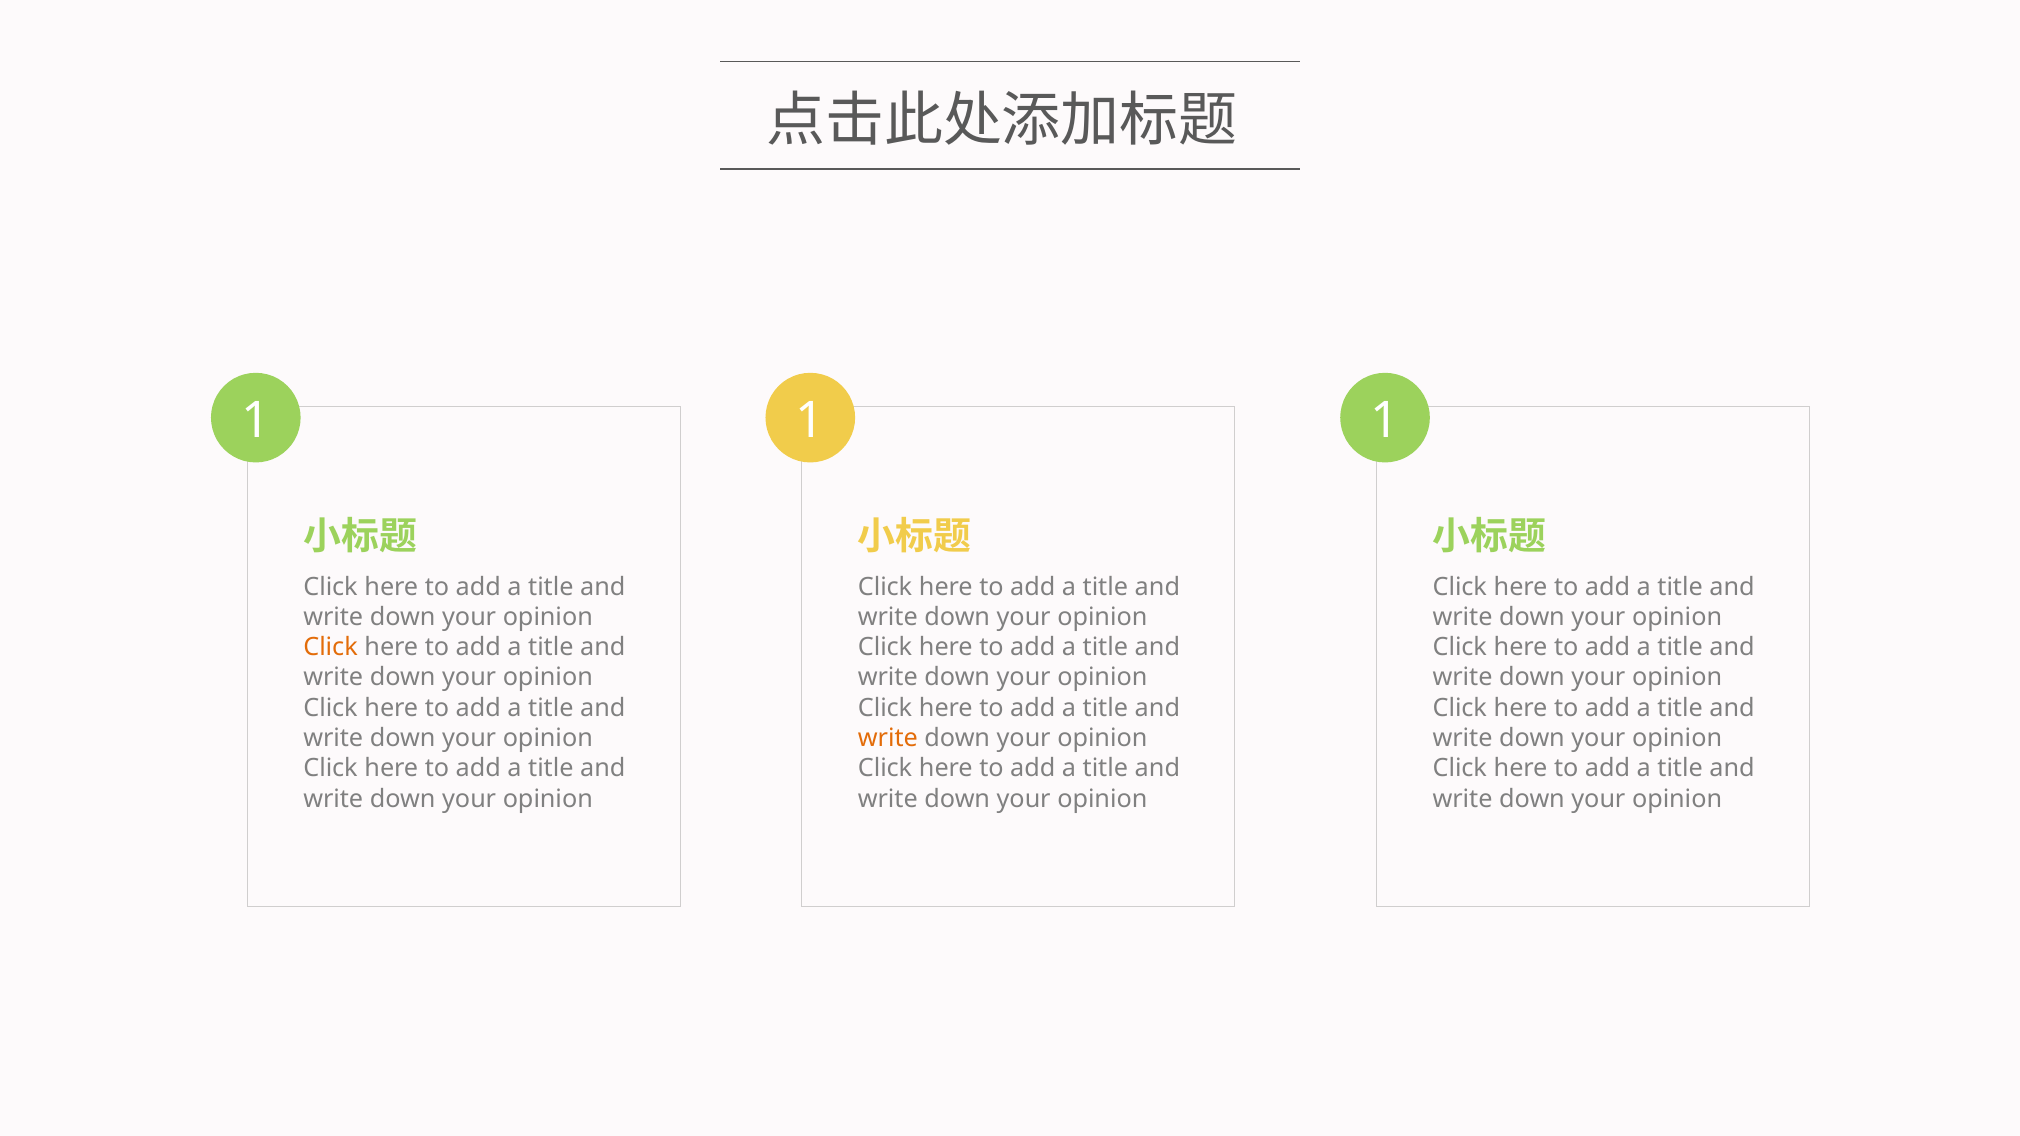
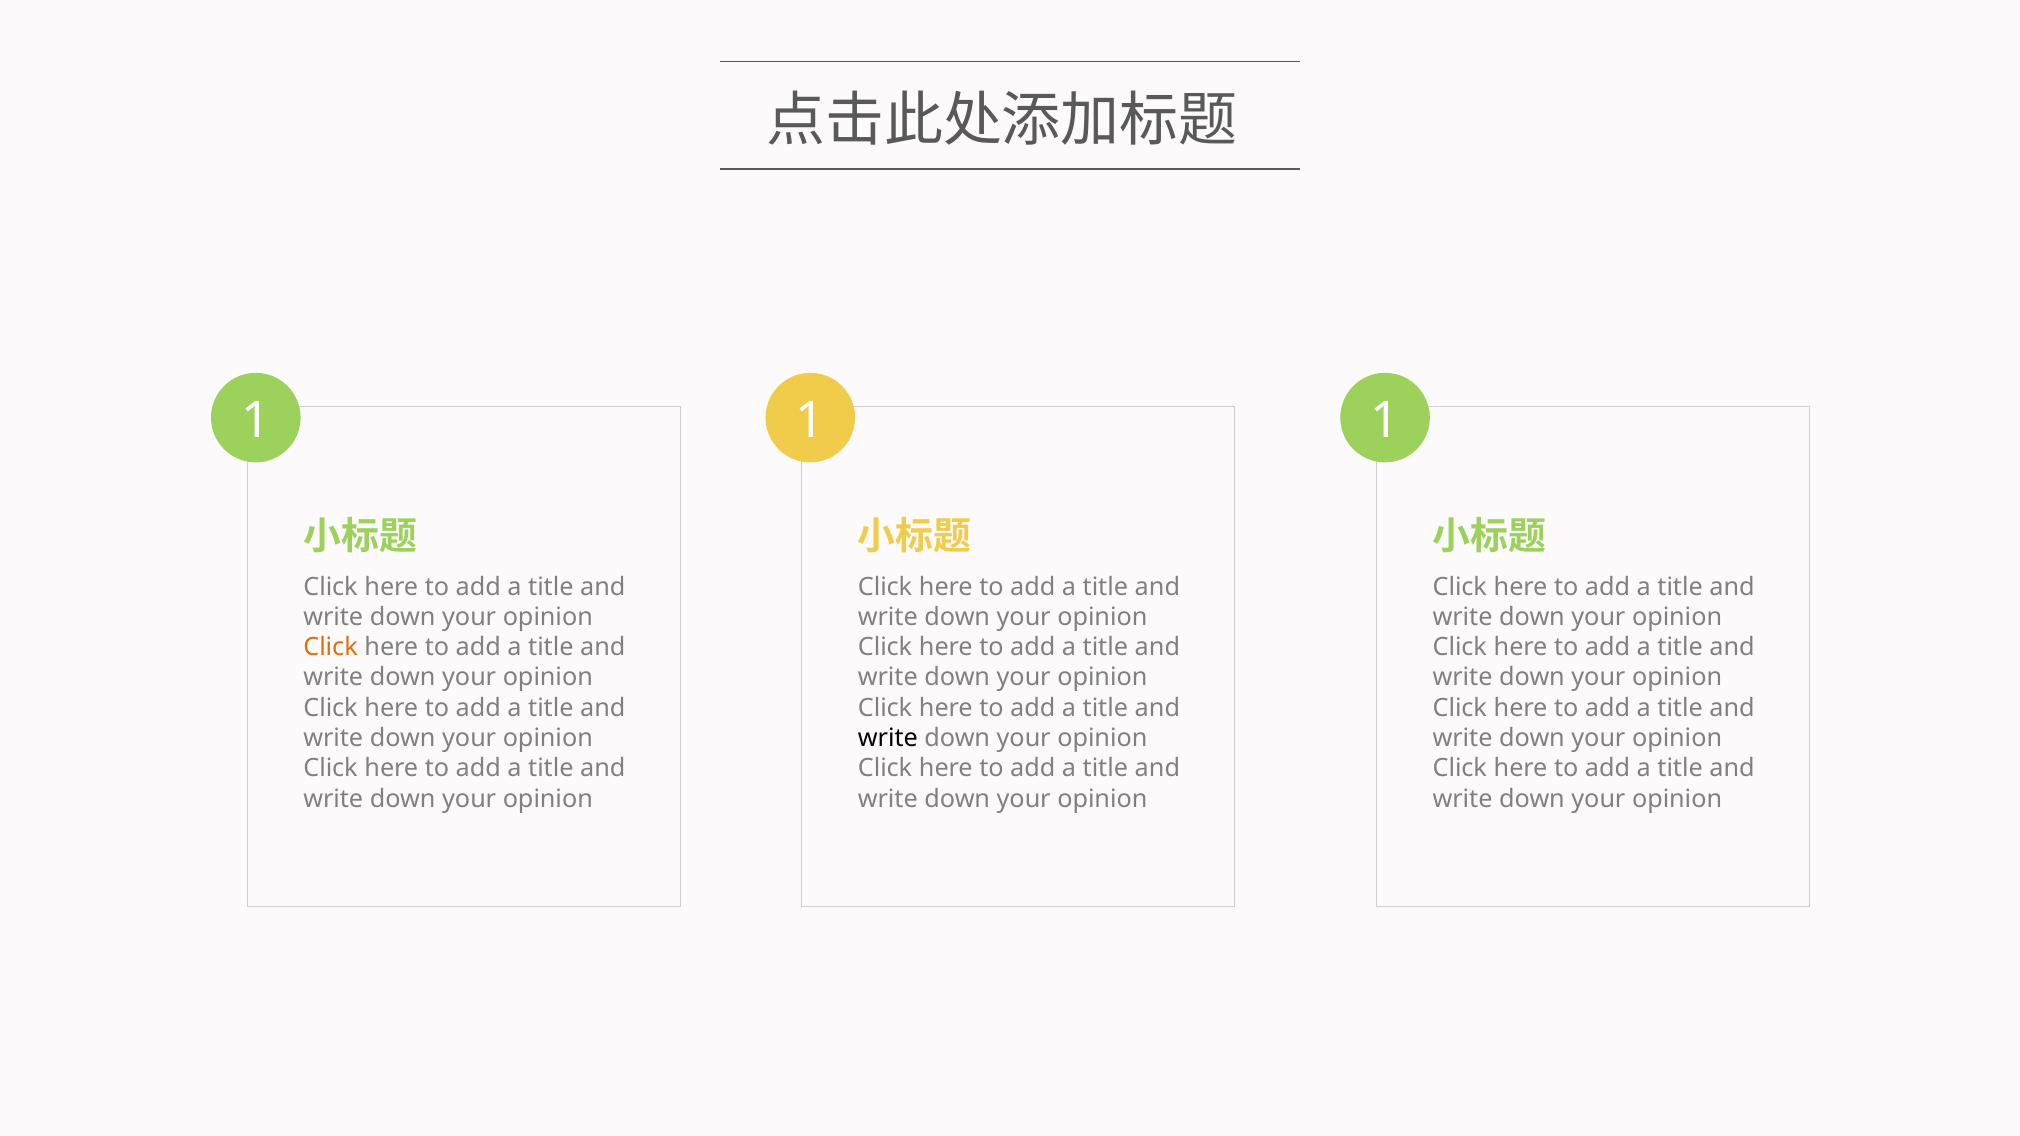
write at (888, 738) colour: orange -> black
